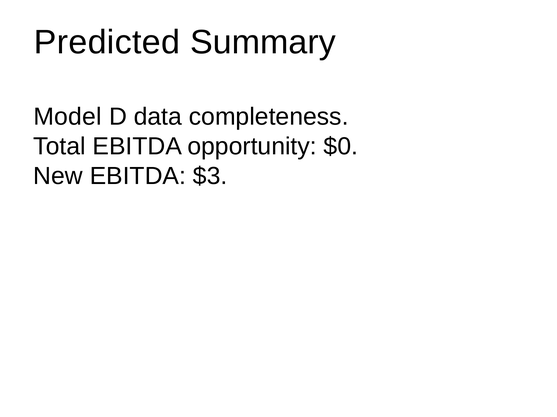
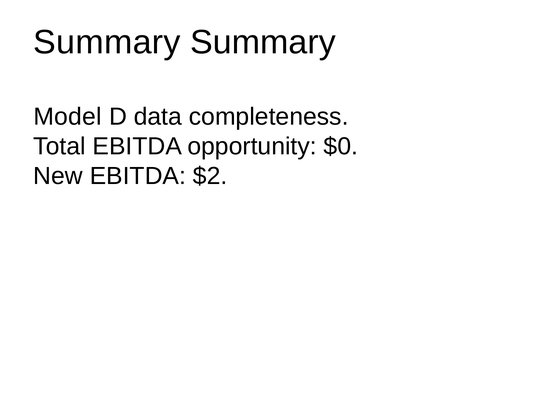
Predicted at (107, 42): Predicted -> Summary
$3: $3 -> $2
